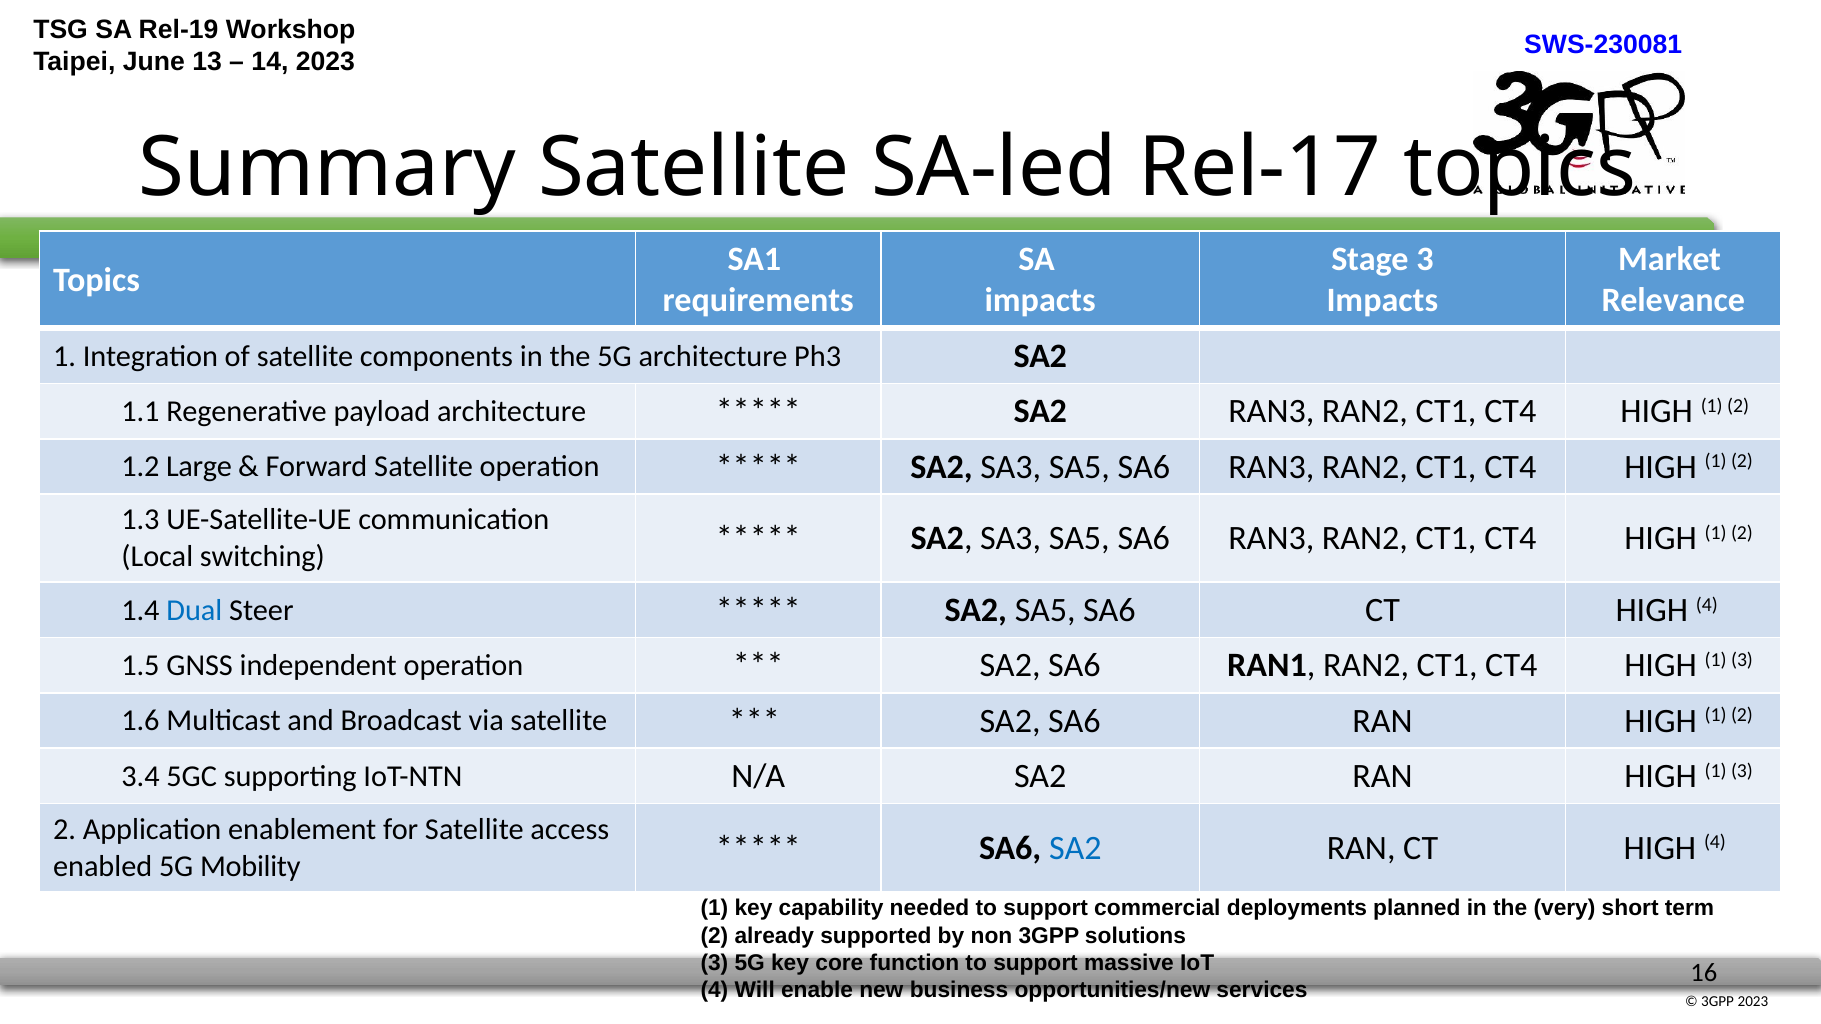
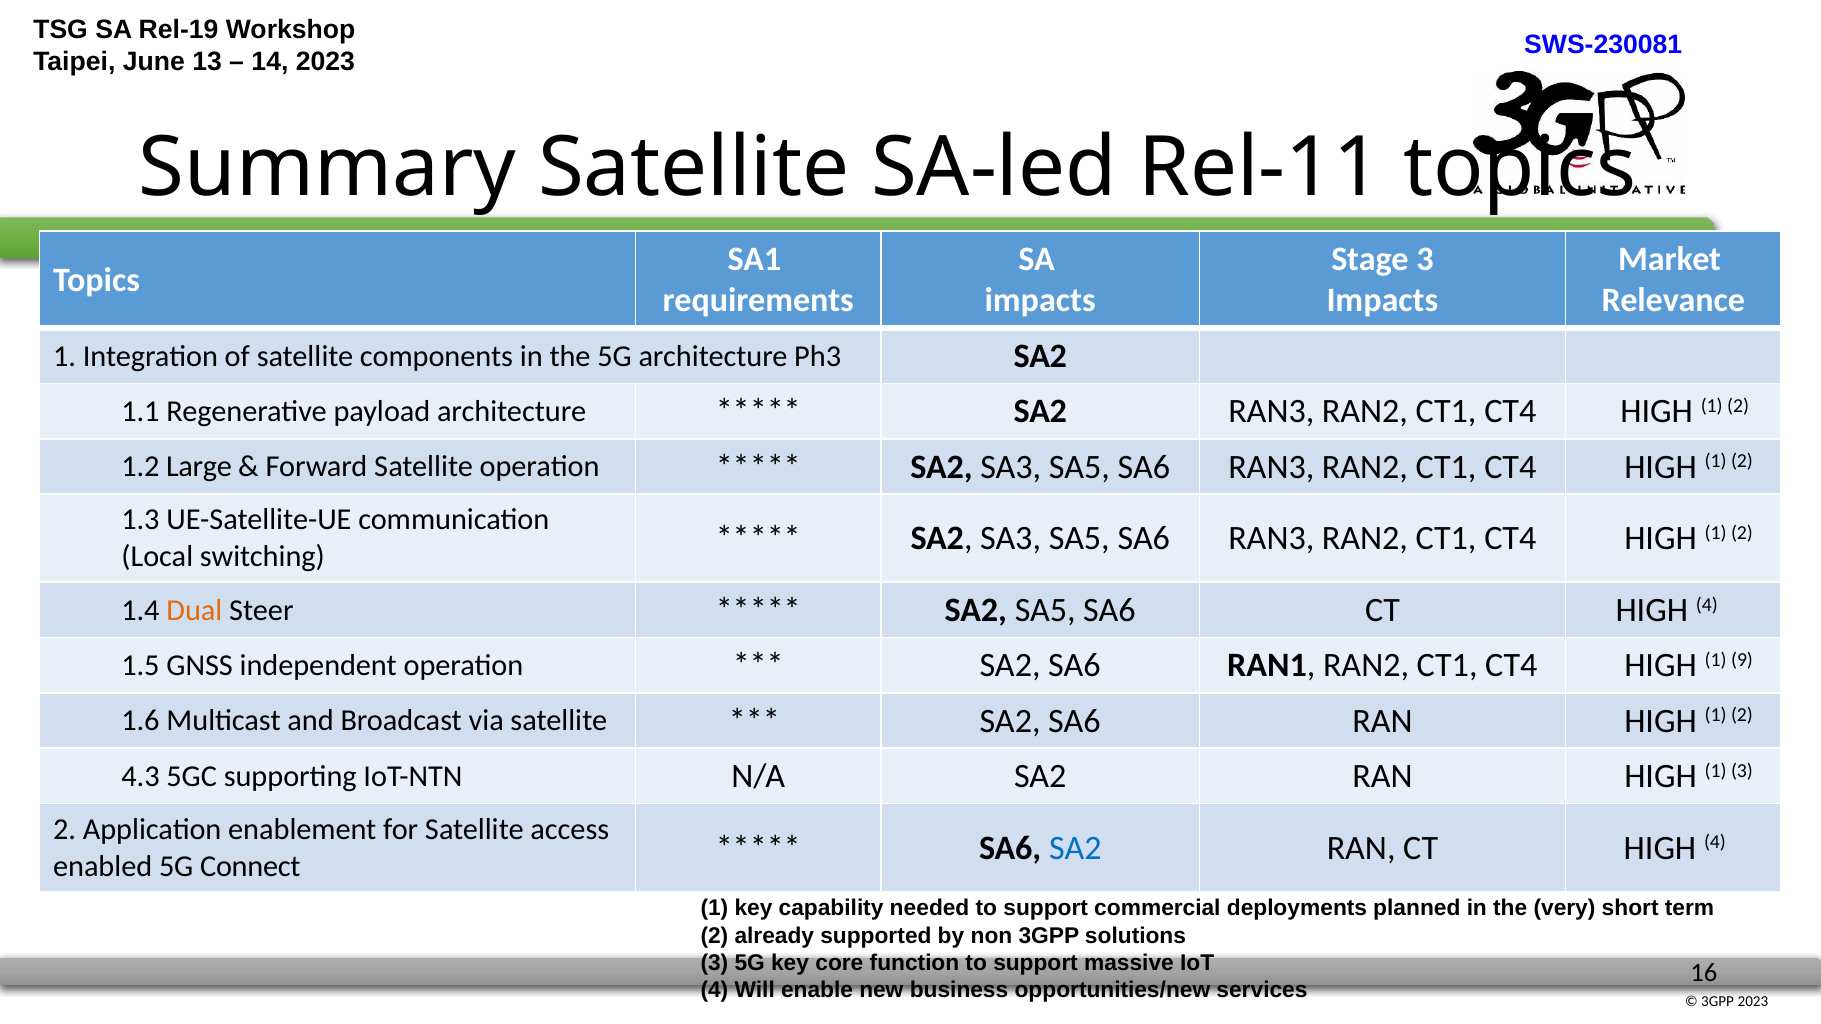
Rel-17: Rel-17 -> Rel-11
Dual colour: blue -> orange
CT4 HIGH 1 3: 3 -> 9
3.4: 3.4 -> 4.3
Mobility: Mobility -> Connect
